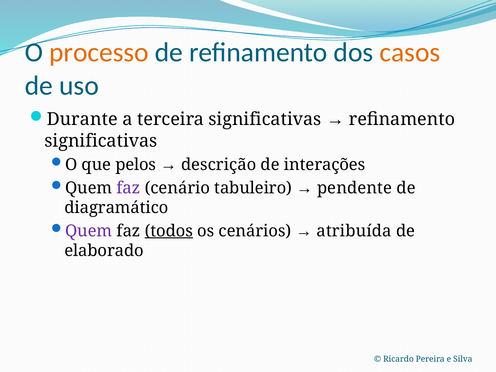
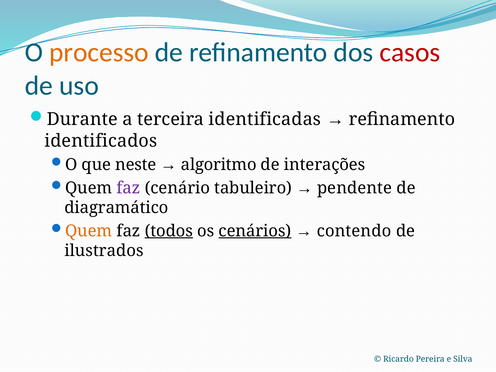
casos colour: orange -> red
terceira significativas: significativas -> identificadas
significativas at (101, 141): significativas -> identificados
pelos: pelos -> neste
descrição: descrição -> algoritmo
Quem at (89, 231) colour: purple -> orange
cenários underline: none -> present
atribuída: atribuída -> contendo
elaborado: elaborado -> ilustrados
